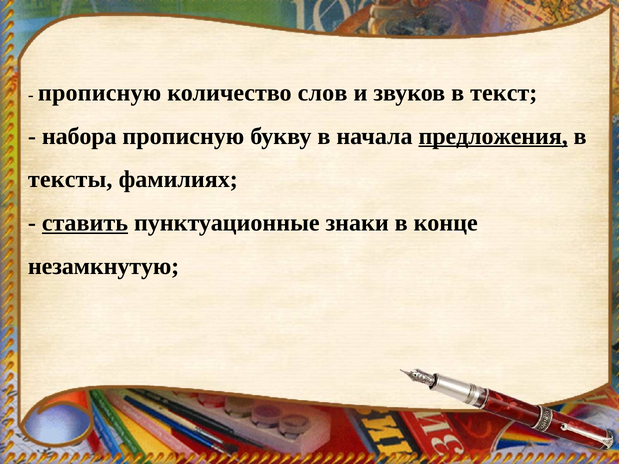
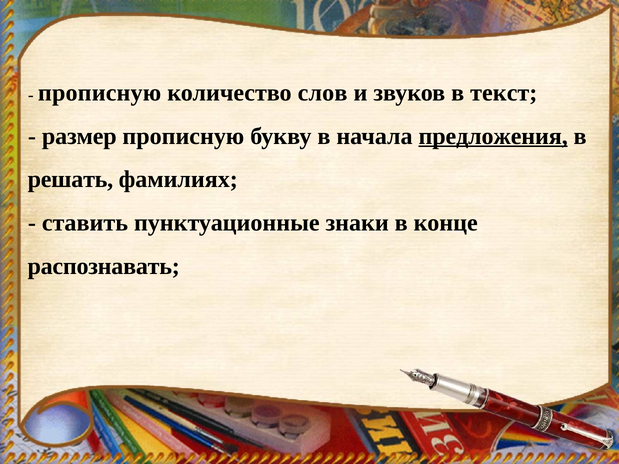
набора: набора -> размер
тексты: тексты -> решать
ставить underline: present -> none
незамкнутую: незамкнутую -> распознавать
